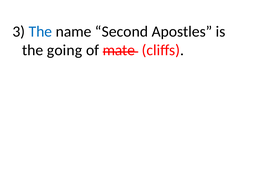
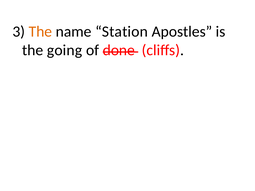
The at (40, 32) colour: blue -> orange
Second: Second -> Station
mate: mate -> done
